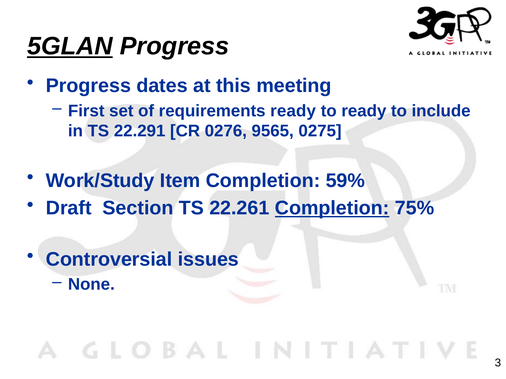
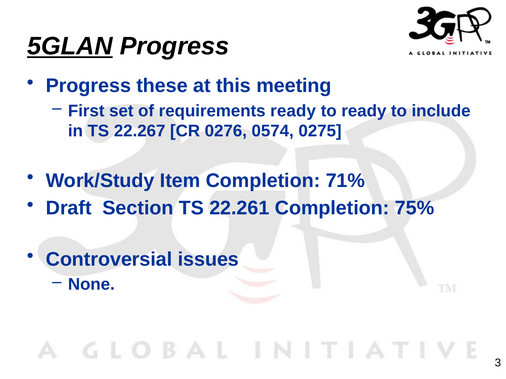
dates: dates -> these
22.291: 22.291 -> 22.267
9565: 9565 -> 0574
59%: 59% -> 71%
Completion at (332, 208) underline: present -> none
